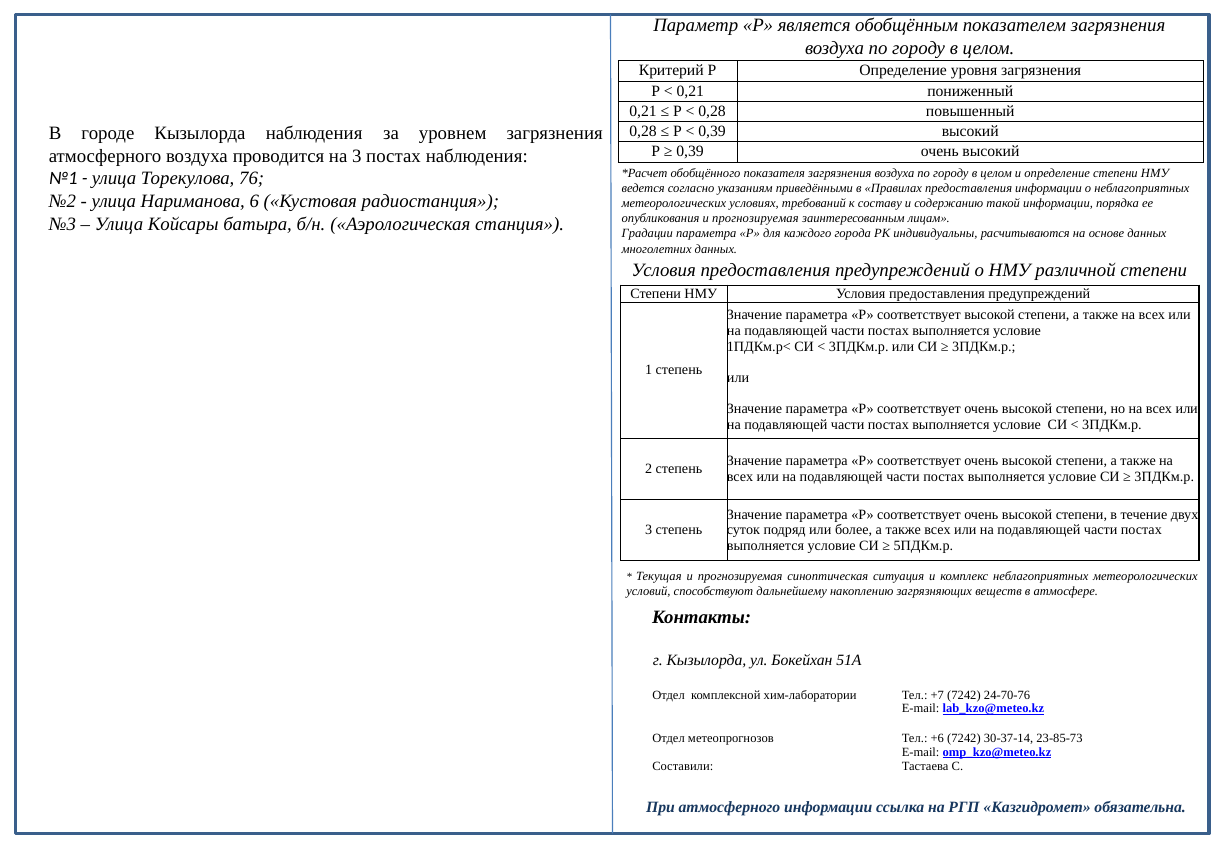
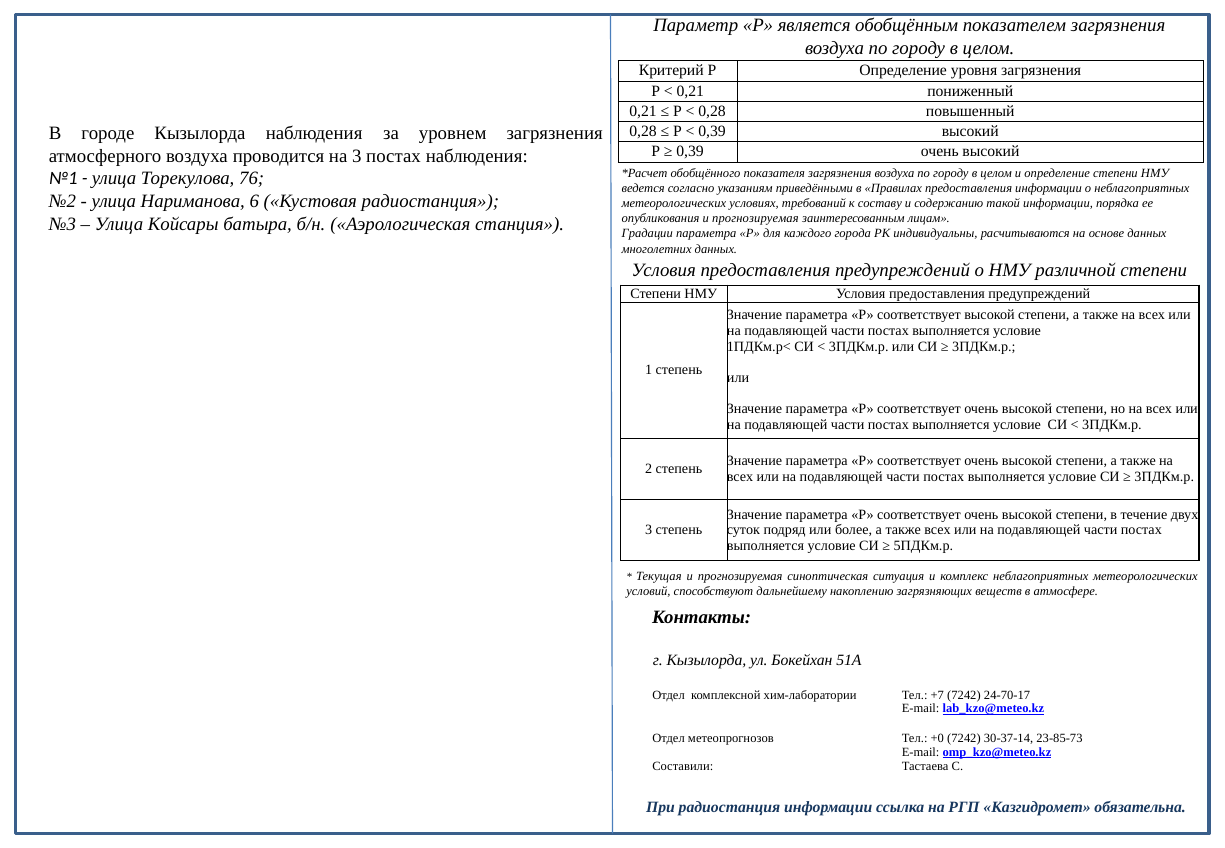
24-70-76: 24-70-76 -> 24-70-17
+6: +6 -> +0
При атмосферного: атмосферного -> радиостанция
